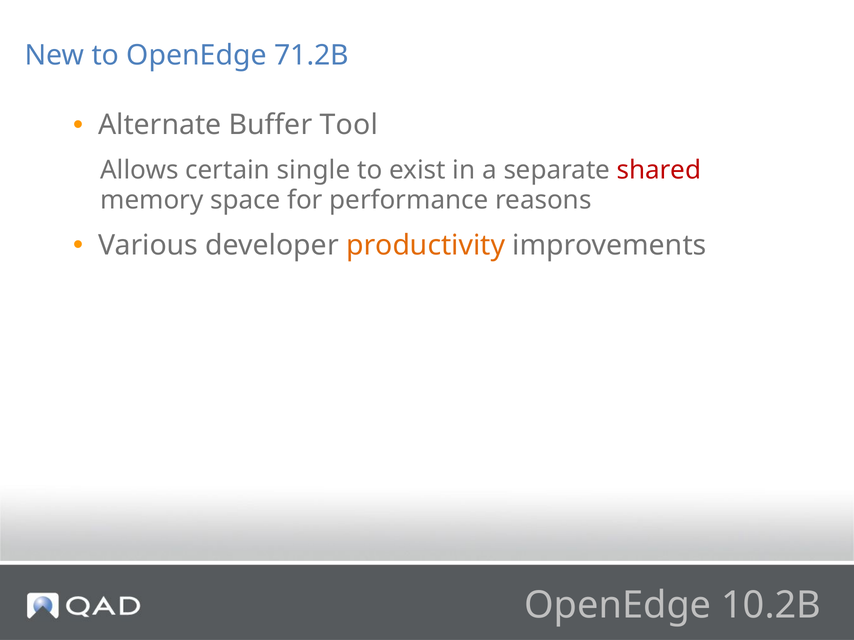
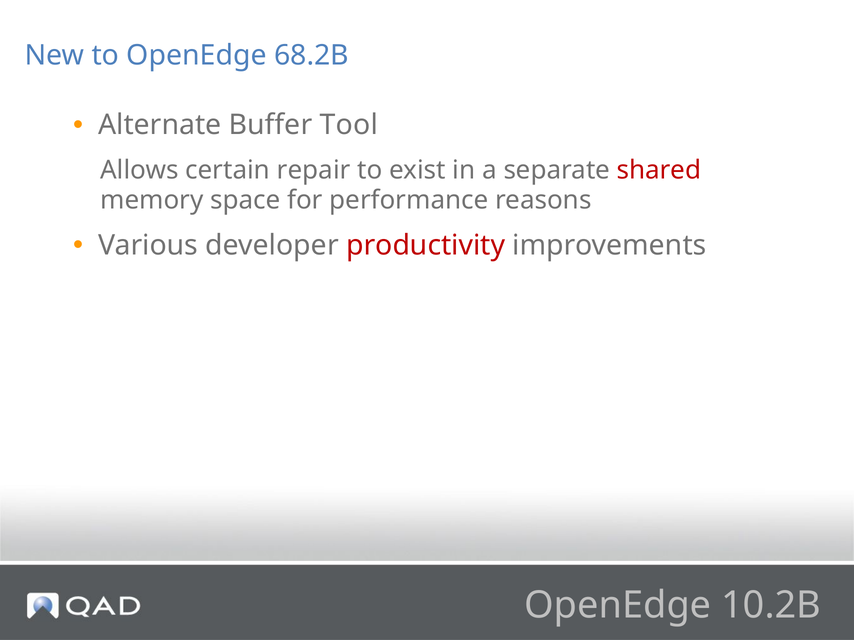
71.2B: 71.2B -> 68.2B
single: single -> repair
productivity colour: orange -> red
